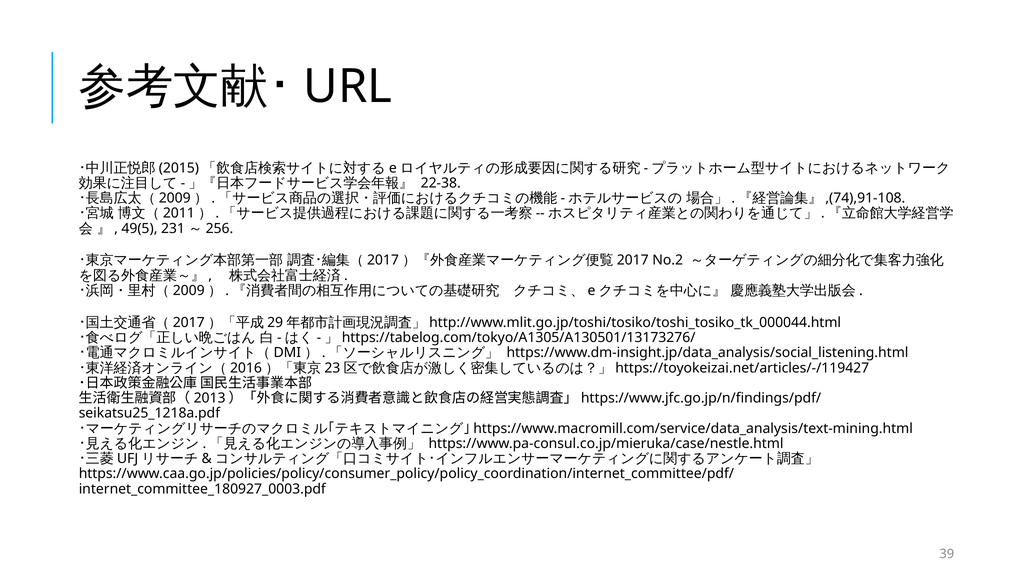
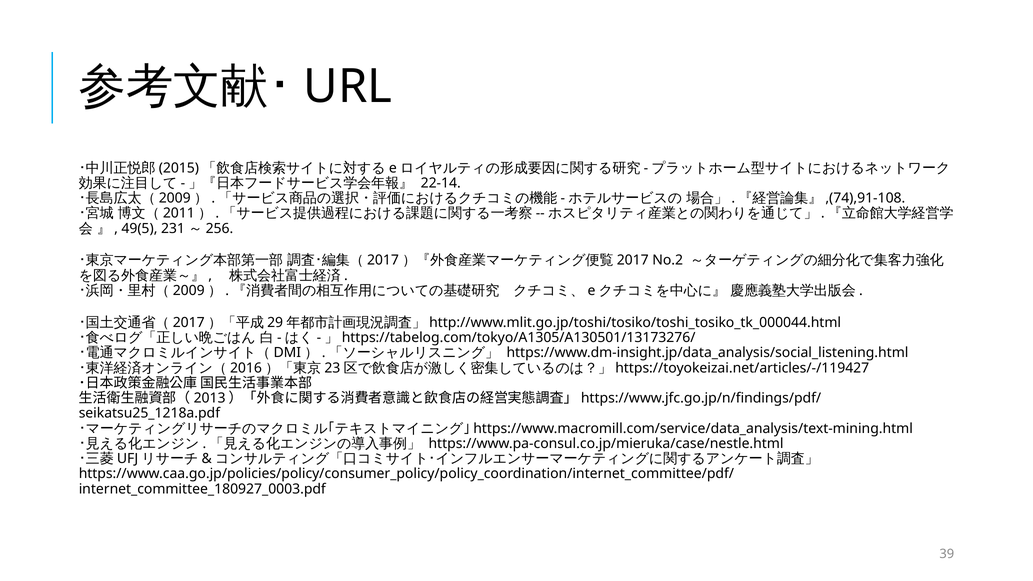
22-38: 22-38 -> 22-14
